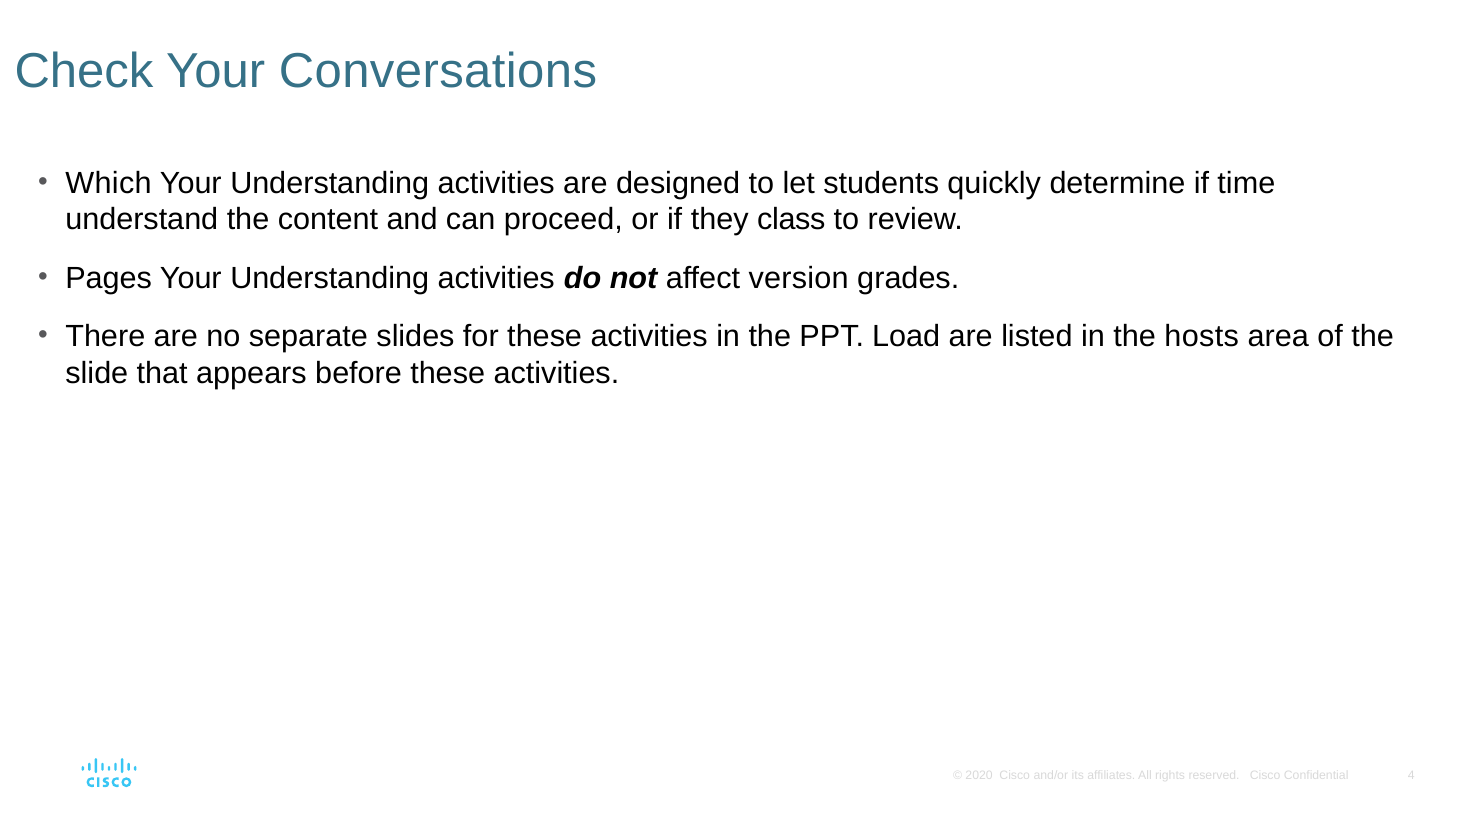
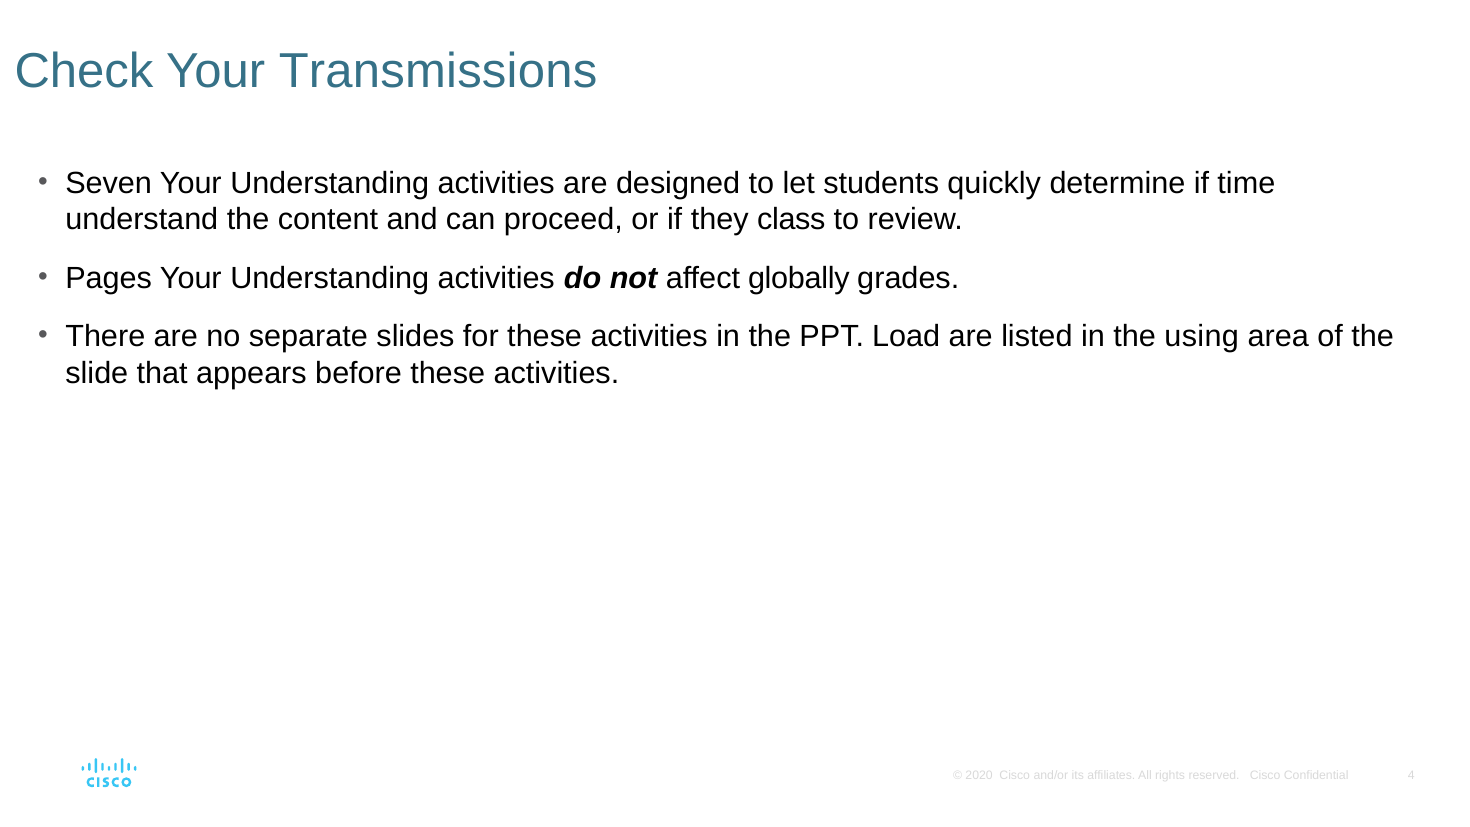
Conversations: Conversations -> Transmissions
Which: Which -> Seven
version: version -> globally
hosts: hosts -> using
